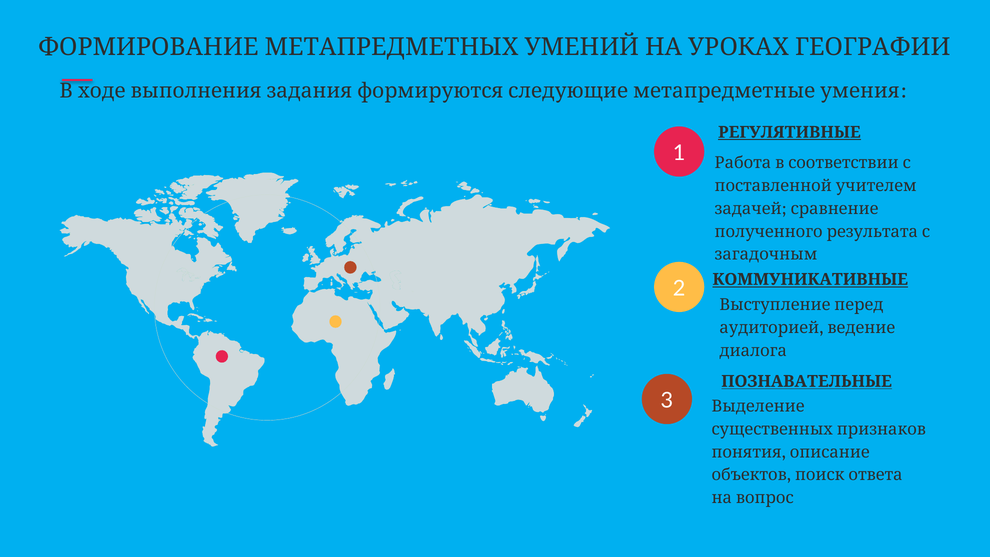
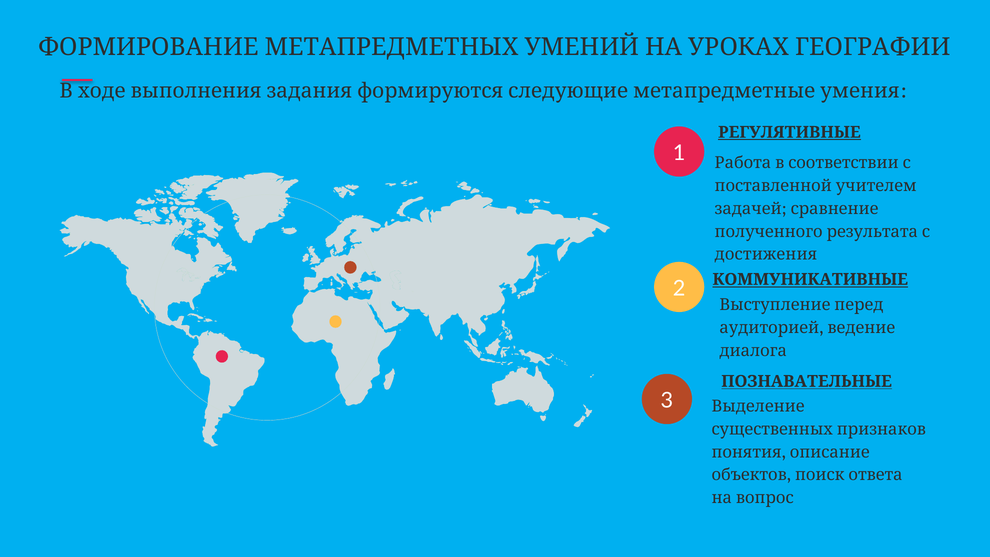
загадочным: загадочным -> достижения
